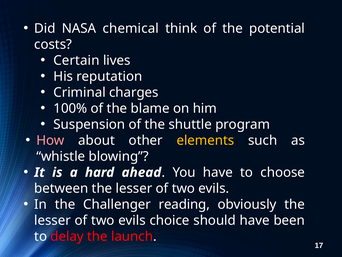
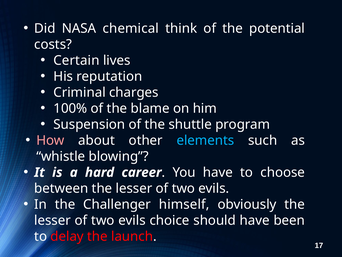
elements colour: yellow -> light blue
ahead: ahead -> career
reading: reading -> himself
